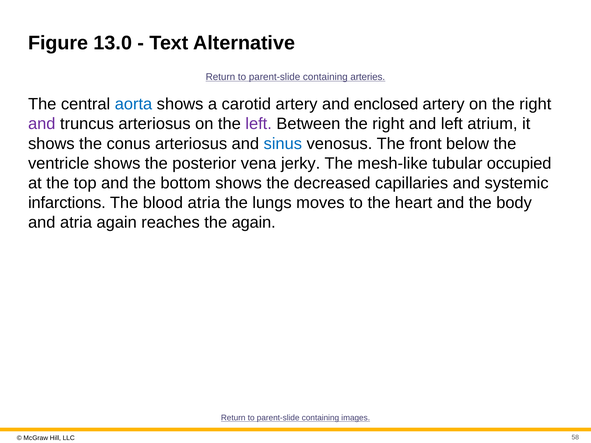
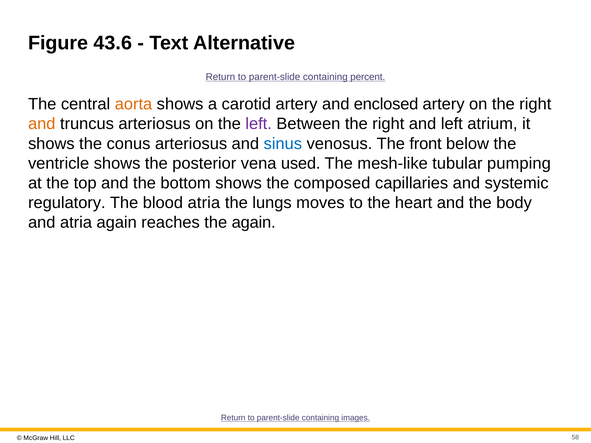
13.0: 13.0 -> 43.6
arteries: arteries -> percent
aorta colour: blue -> orange
and at (42, 124) colour: purple -> orange
jerky: jerky -> used
occupied: occupied -> pumping
decreased: decreased -> composed
infarctions: infarctions -> regulatory
